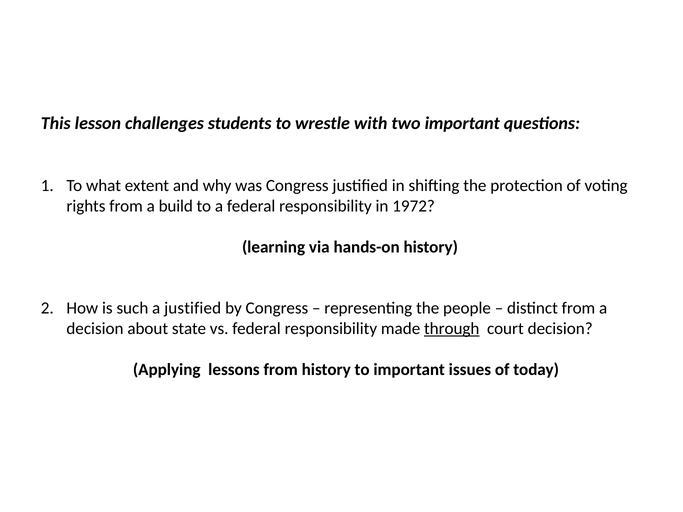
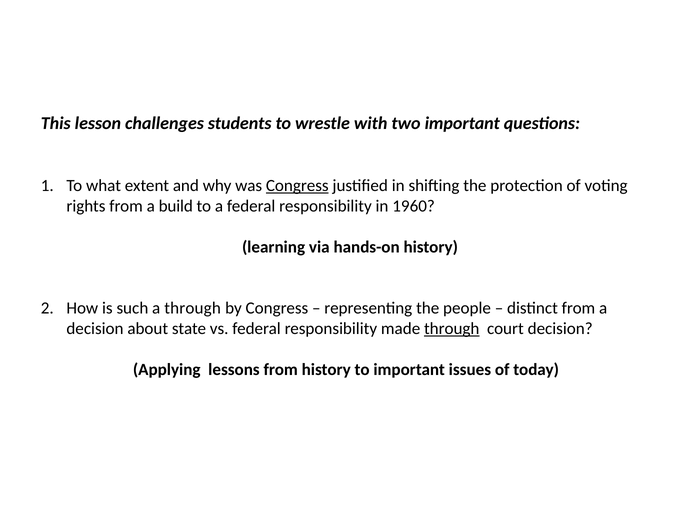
Congress at (297, 186) underline: none -> present
1972: 1972 -> 1960
a justified: justified -> through
